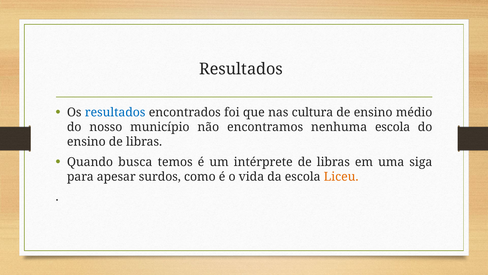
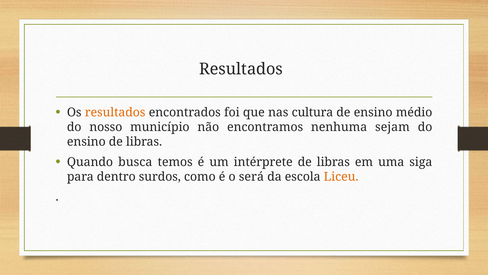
resultados at (115, 112) colour: blue -> orange
nenhuma escola: escola -> sejam
apesar: apesar -> dentro
vida: vida -> será
